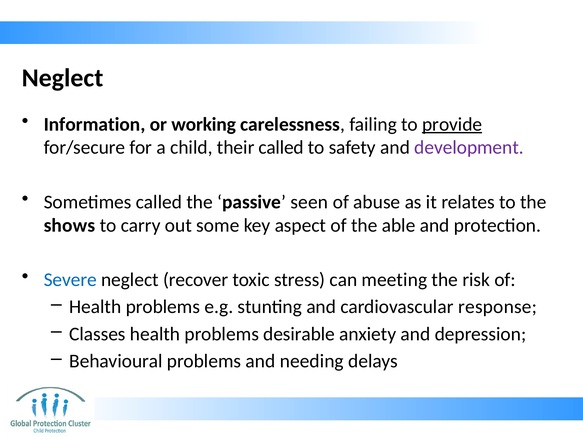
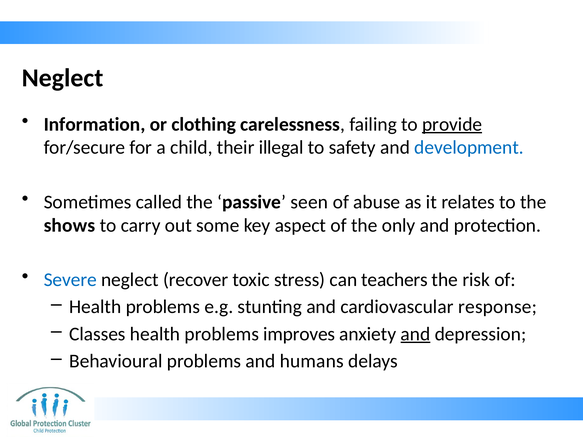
working: working -> clothing
their called: called -> illegal
development colour: purple -> blue
able: able -> only
meeting: meeting -> teachers
desirable: desirable -> improves
and at (416, 334) underline: none -> present
needing: needing -> humans
